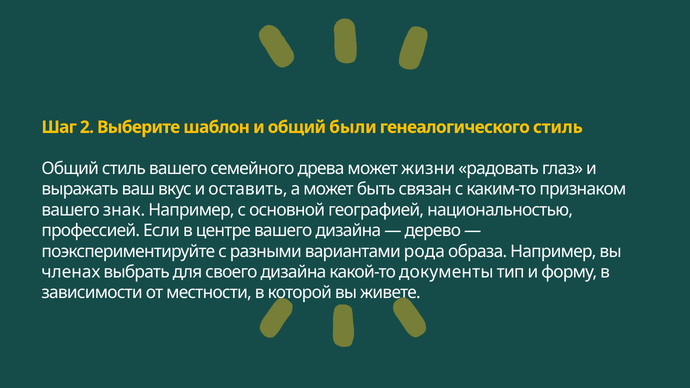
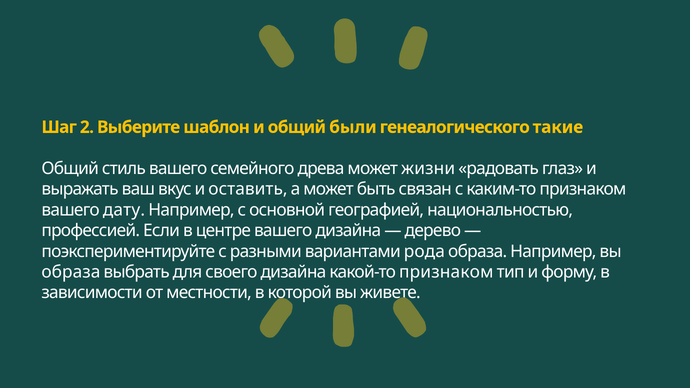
генеалогического стиль: стиль -> такие
знак: знак -> дату
членах at (71, 272): членах -> образа
какой-то документы: документы -> признаком
